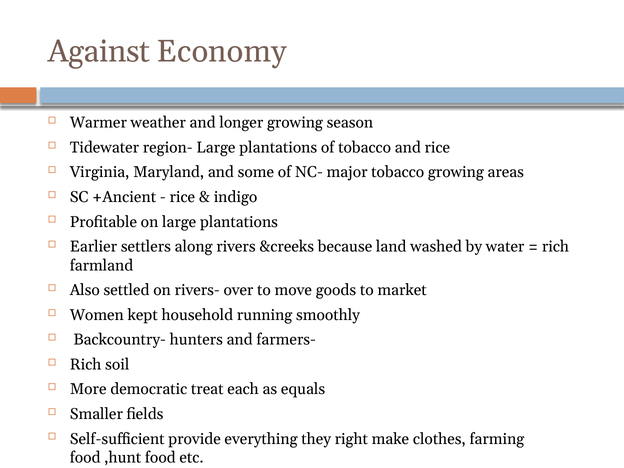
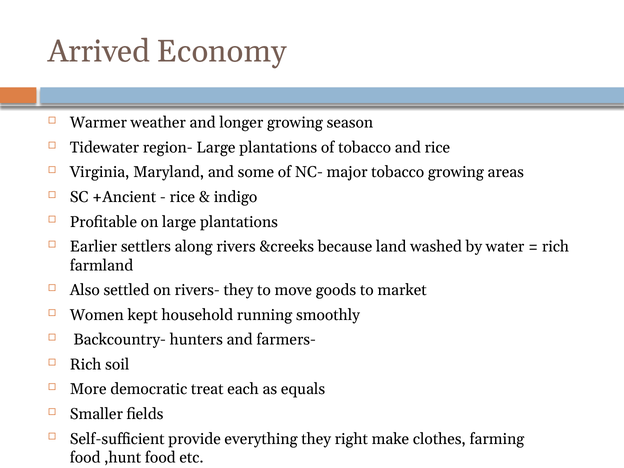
Against: Against -> Arrived
rivers- over: over -> they
